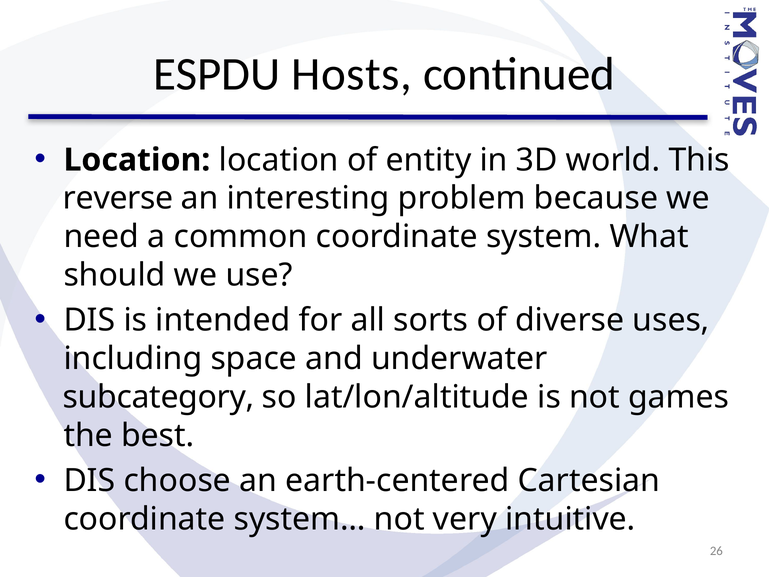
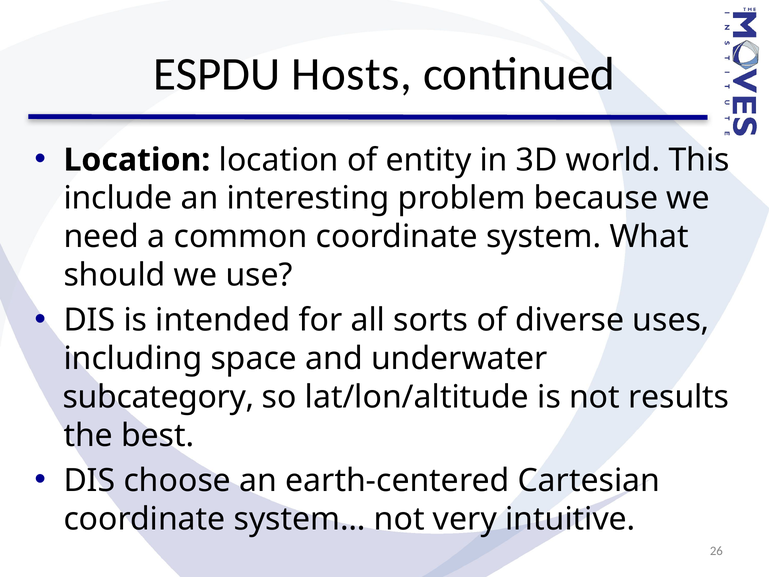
reverse: reverse -> include
games: games -> results
